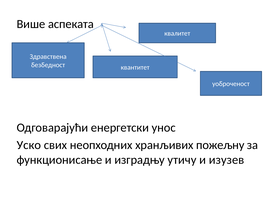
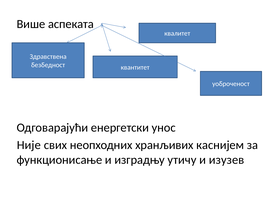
Уско: Уско -> Није
пожељну: пожељну -> каснијем
